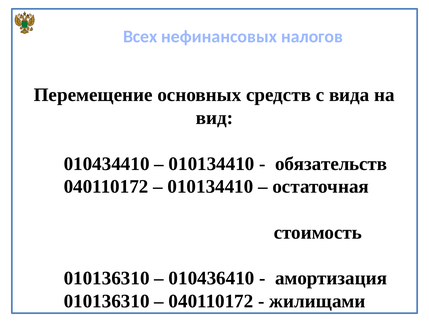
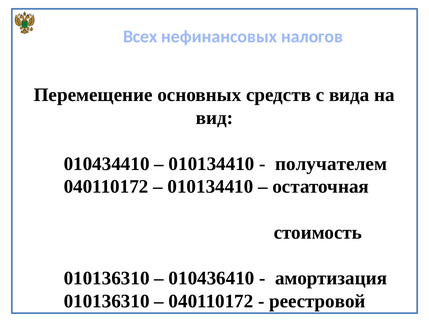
обязательств: обязательств -> получателем
жилищами: жилищами -> реестровой
